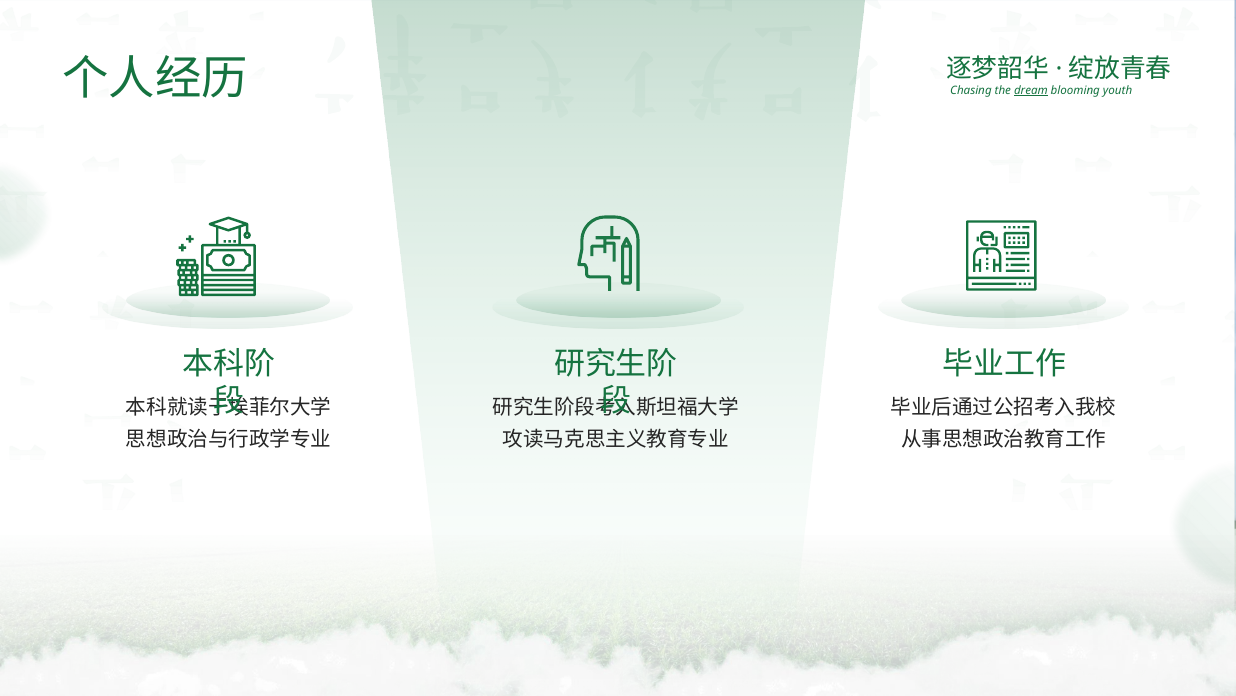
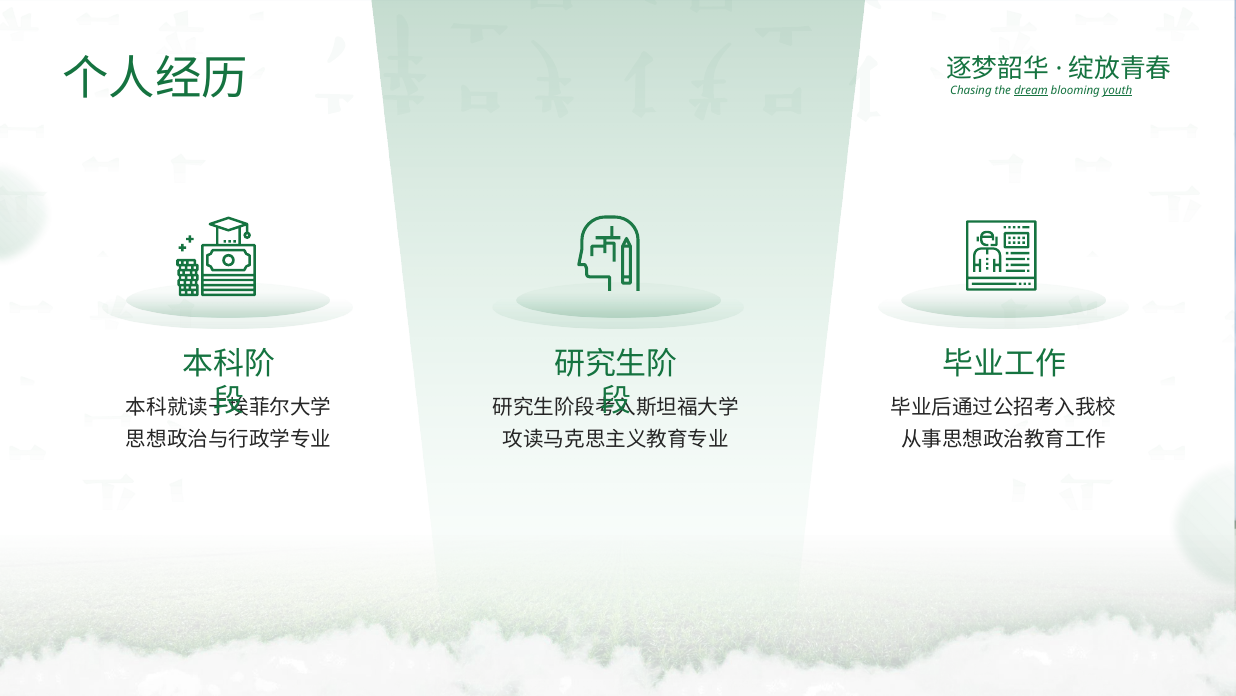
youth underline: none -> present
